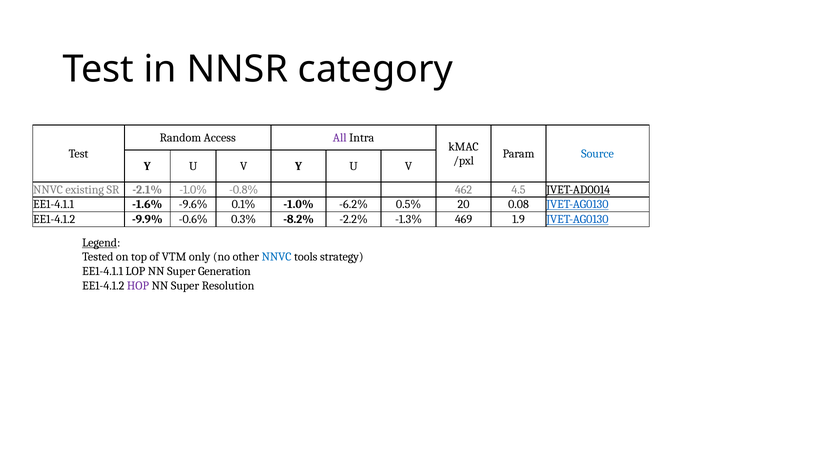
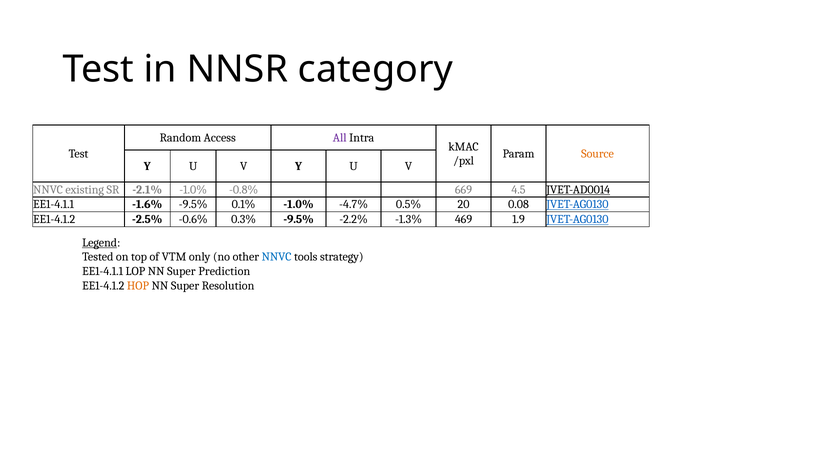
Source colour: blue -> orange
462: 462 -> 669
-1.6% -9.6%: -9.6% -> -9.5%
-6.2%: -6.2% -> -4.7%
-9.9%: -9.9% -> -2.5%
0.3% -8.2%: -8.2% -> -9.5%
Generation: Generation -> Prediction
HOP colour: purple -> orange
